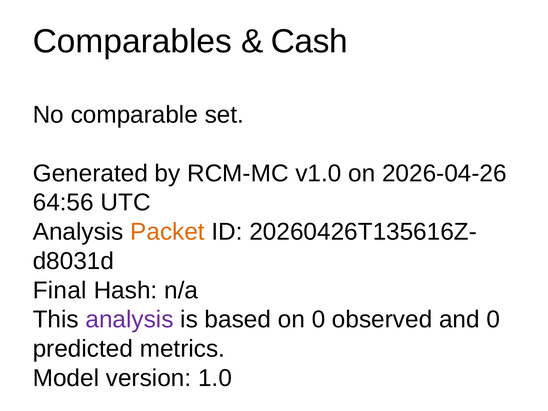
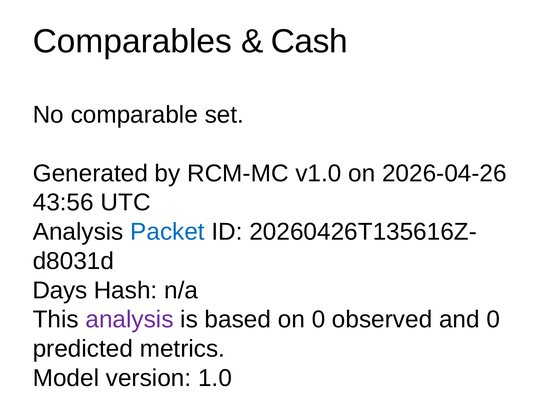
64:56: 64:56 -> 43:56
Packet colour: orange -> blue
Final: Final -> Days
